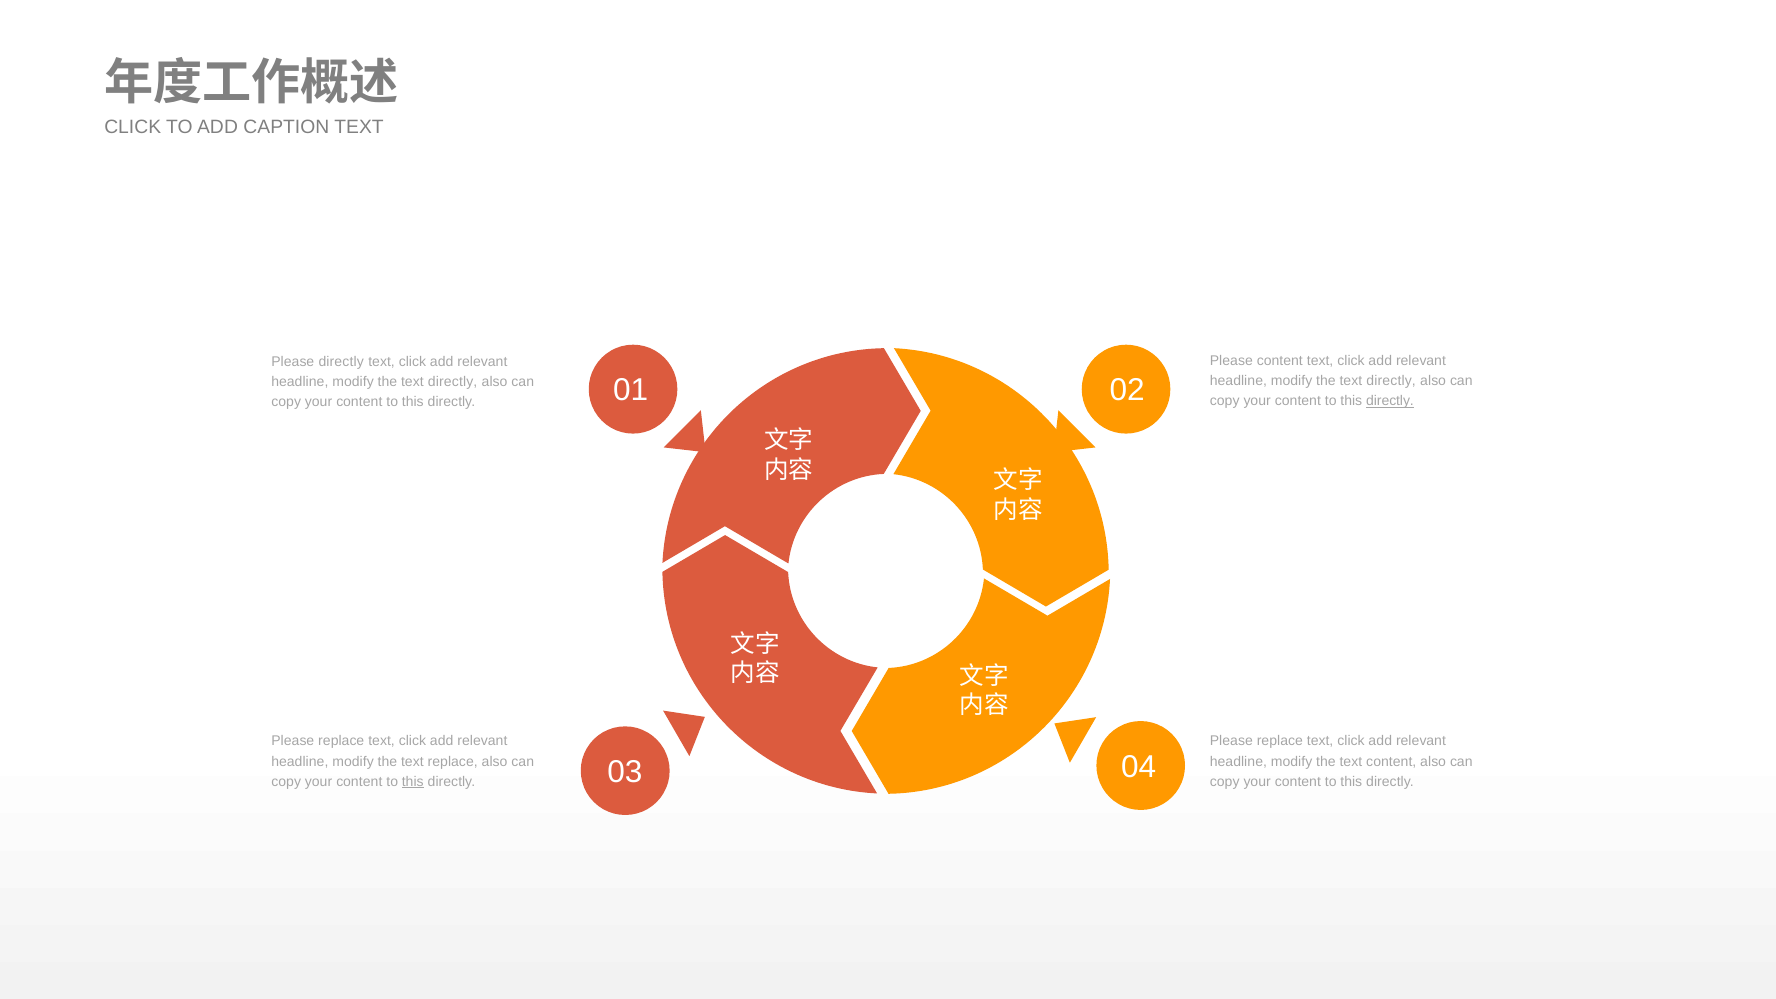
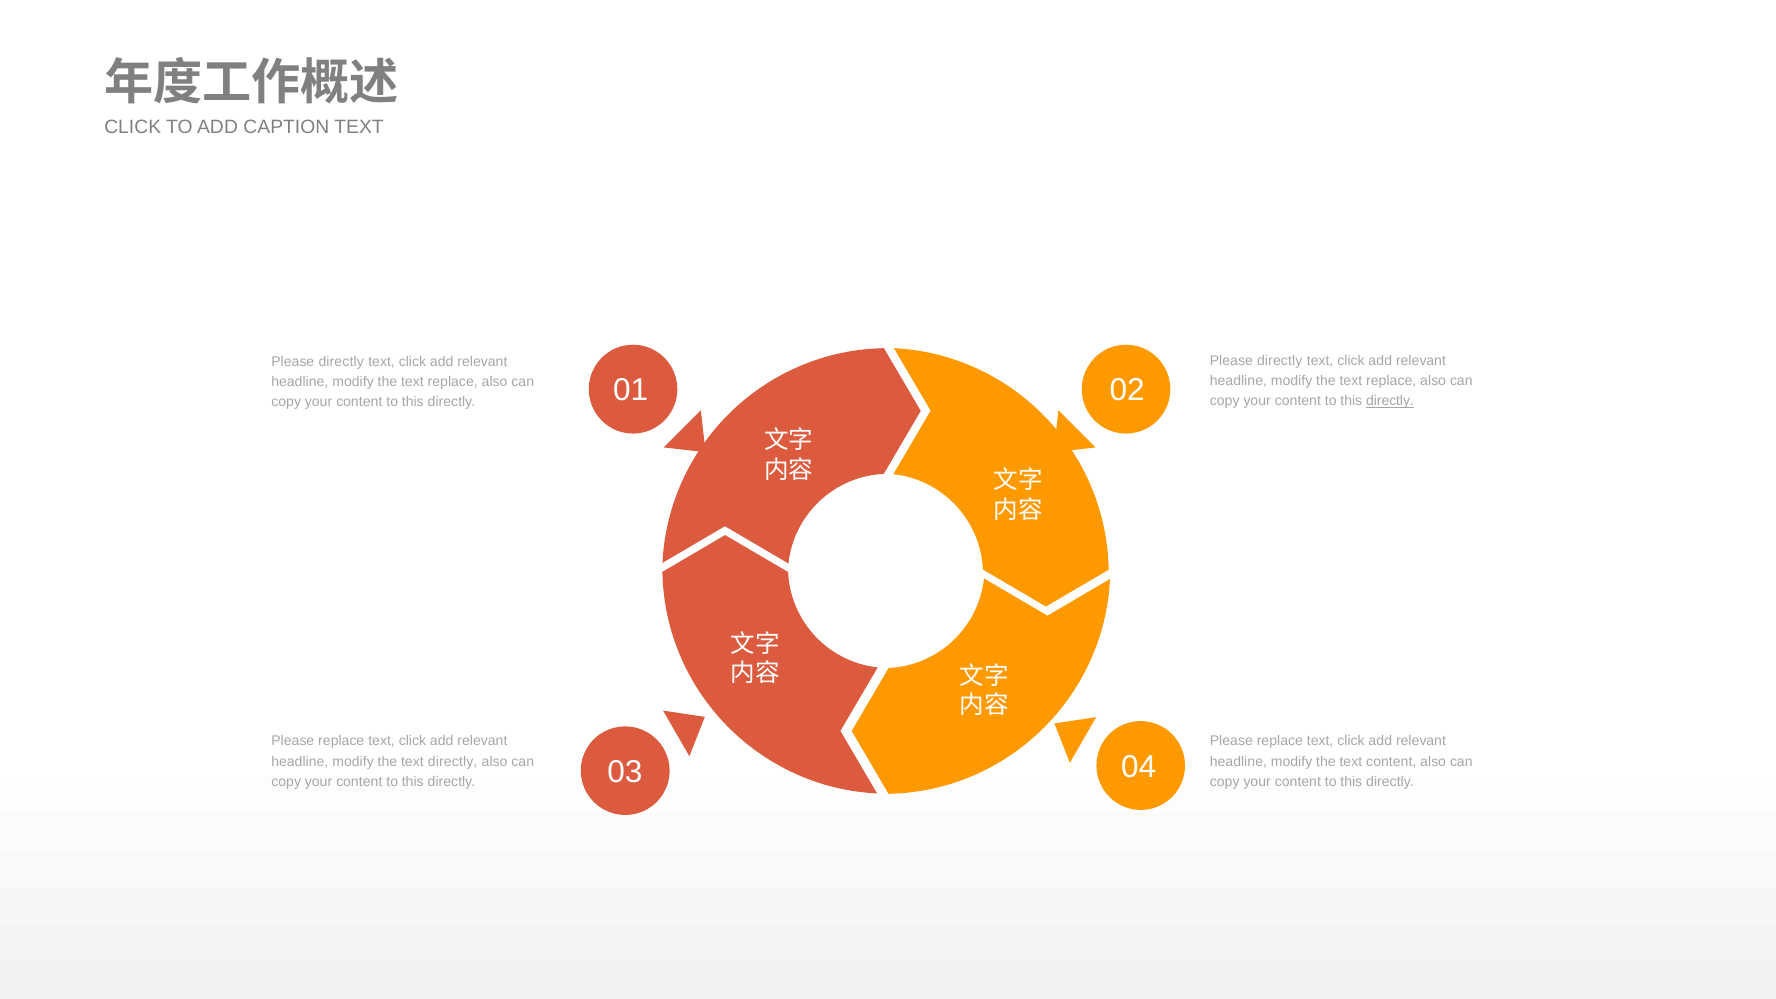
content at (1280, 361): content -> directly
directly at (1391, 381): directly -> replace
directly at (453, 382): directly -> replace
text replace: replace -> directly
this at (413, 782) underline: present -> none
